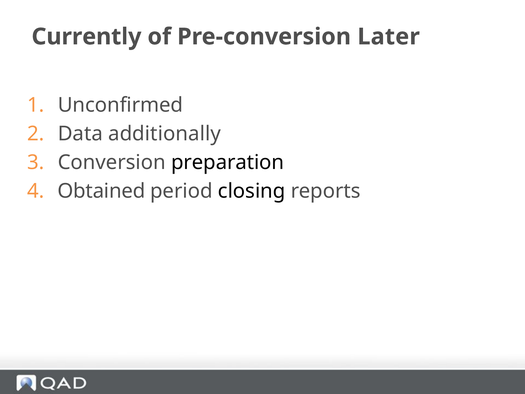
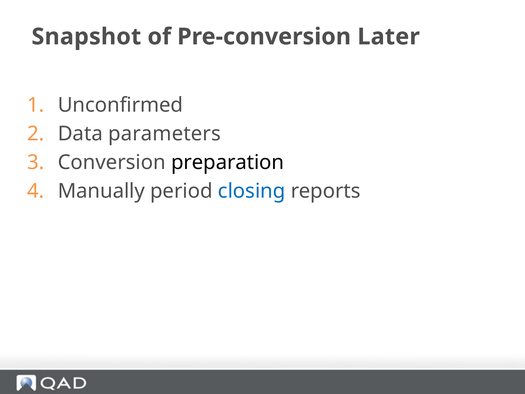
Currently: Currently -> Snapshot
additionally: additionally -> parameters
Obtained: Obtained -> Manually
closing colour: black -> blue
